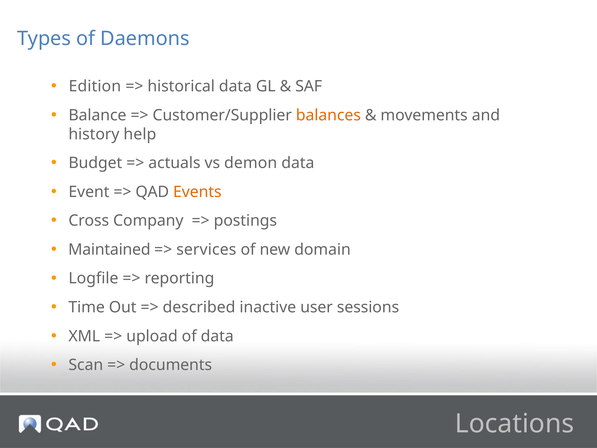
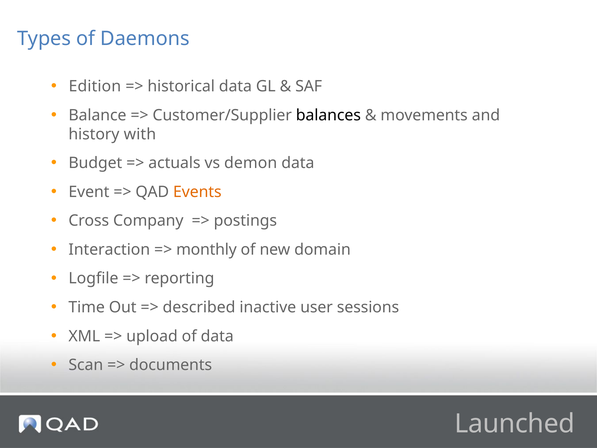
balances colour: orange -> black
help: help -> with
Maintained: Maintained -> Interaction
services: services -> monthly
Locations: Locations -> Launched
